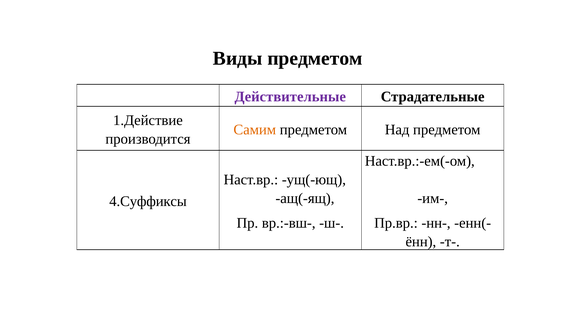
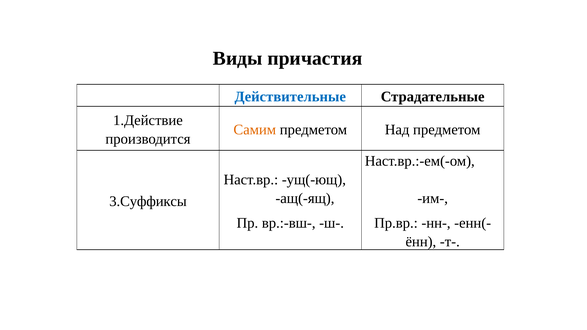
Виды предметом: предметом -> причастия
Действительные colour: purple -> blue
4.Суффиксы: 4.Суффиксы -> 3.Суффиксы
